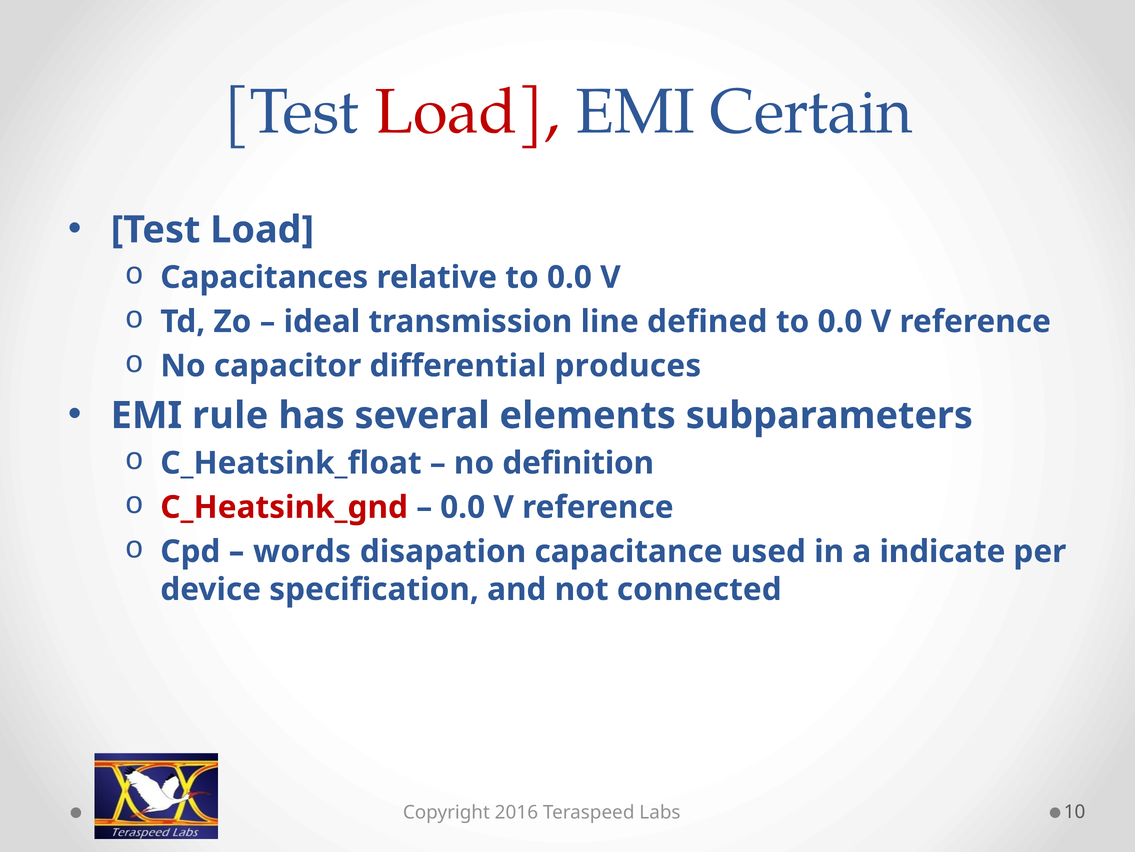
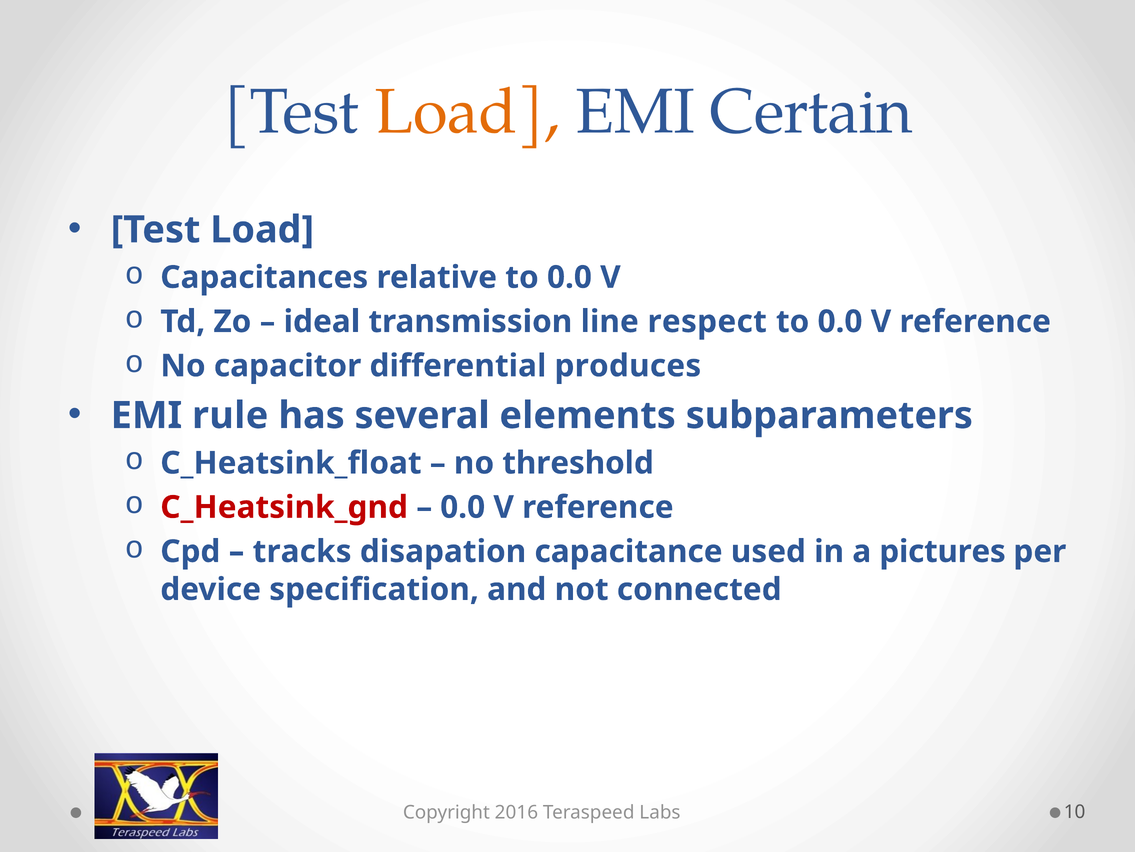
Load at (467, 112) colour: red -> orange
defined: defined -> respect
definition: definition -> threshold
words: words -> tracks
indicate: indicate -> pictures
